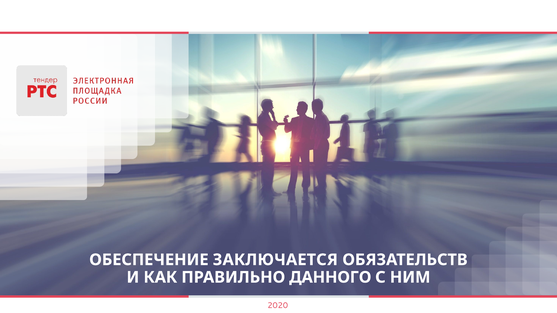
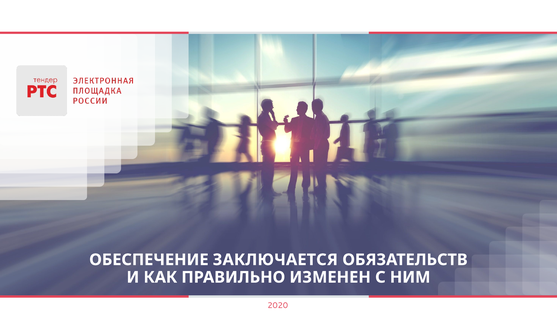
ДАННОГО: ДАННОГО -> ИЗМЕНЕН
